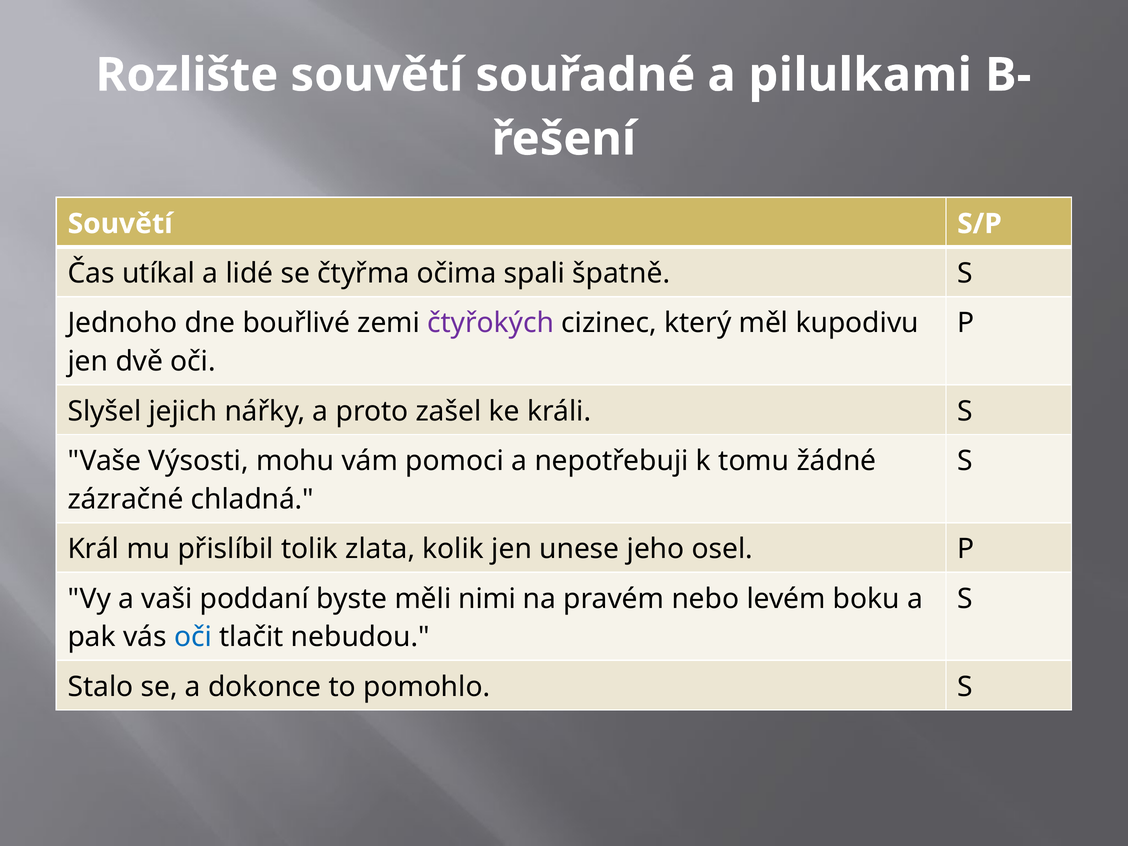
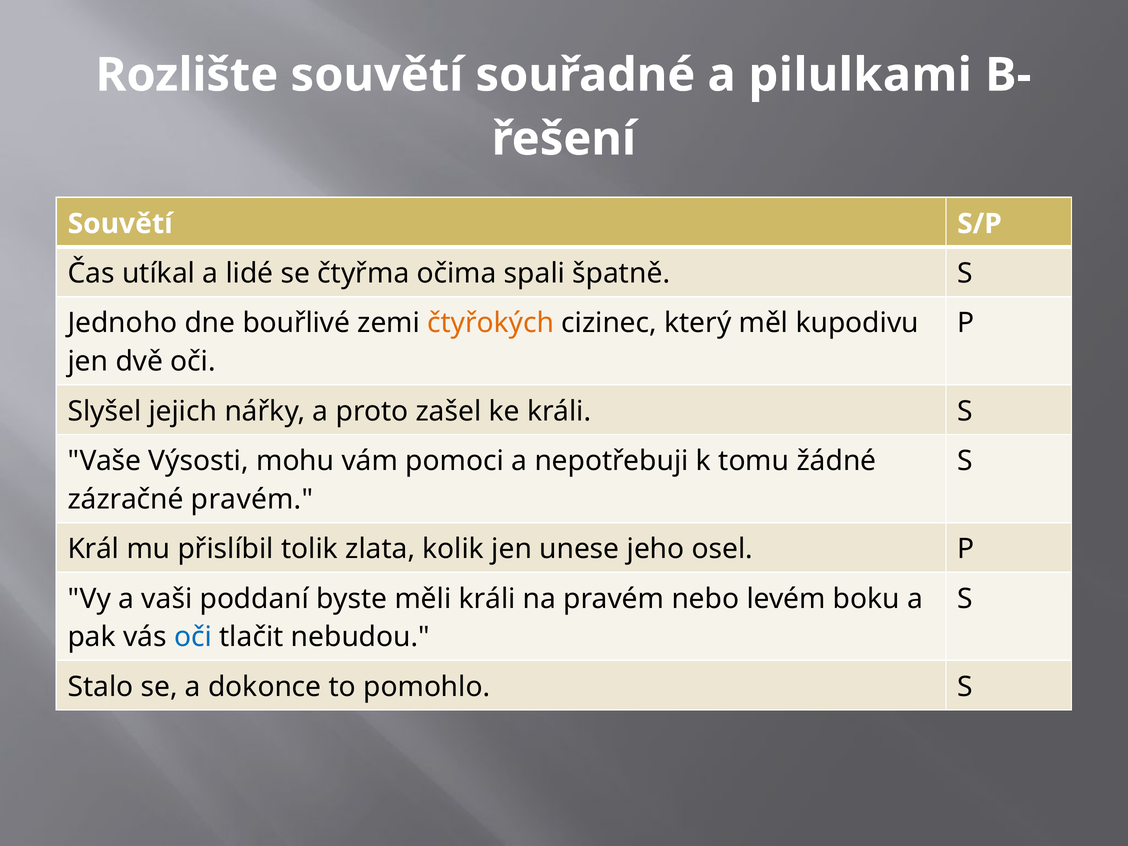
čtyřokých colour: purple -> orange
zázračné chladná: chladná -> pravém
měli nimi: nimi -> králi
